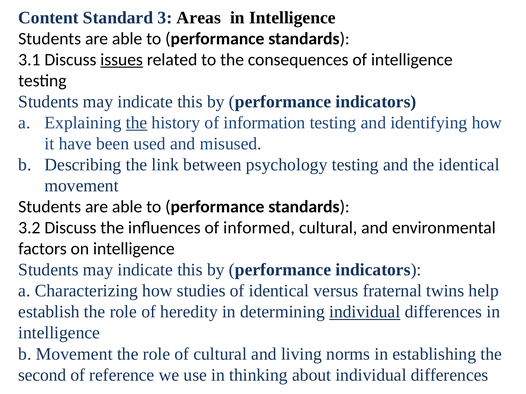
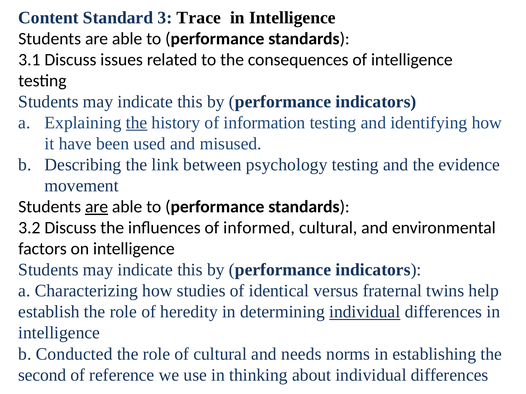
Areas: Areas -> Trace
issues underline: present -> none
the identical: identical -> evidence
are at (97, 207) underline: none -> present
b Movement: Movement -> Conducted
living: living -> needs
